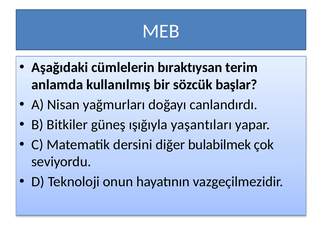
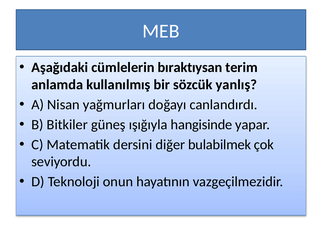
başlar: başlar -> yanlış
yaşantıları: yaşantıları -> hangisinde
